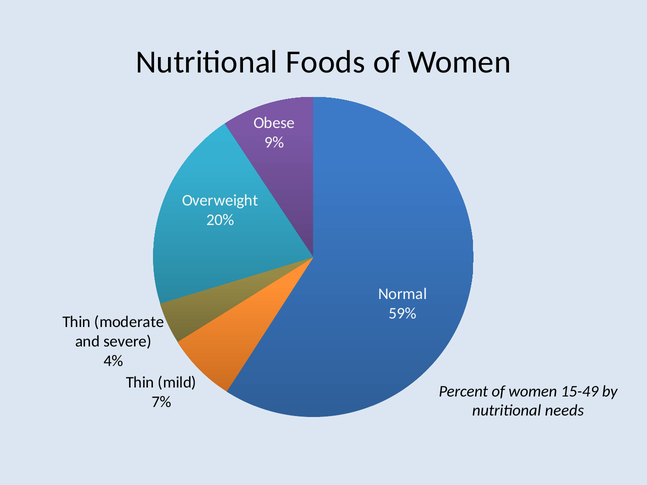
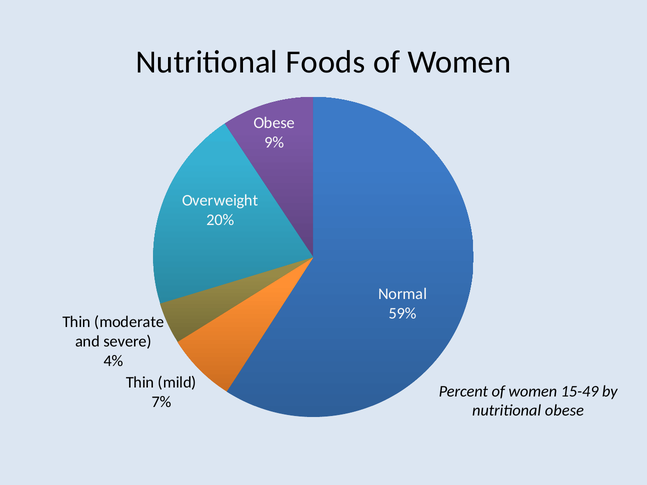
nutritional needs: needs -> obese
